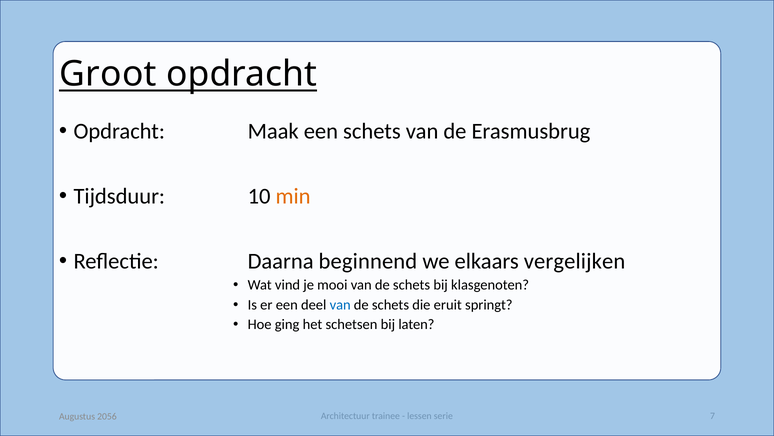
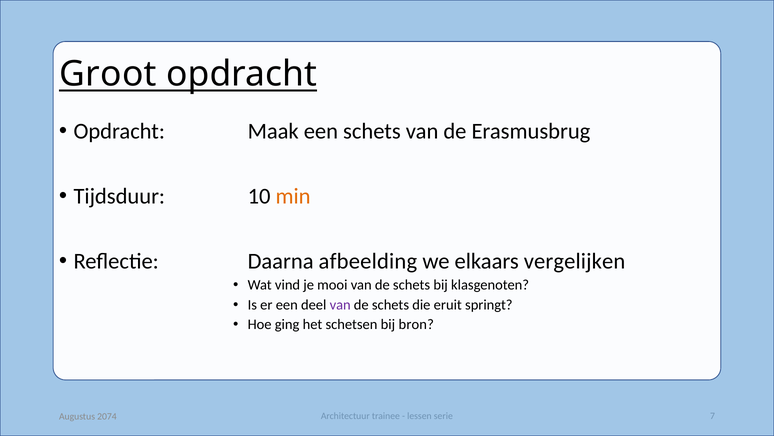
beginnend: beginnend -> afbeelding
van at (340, 304) colour: blue -> purple
laten: laten -> bron
2056: 2056 -> 2074
